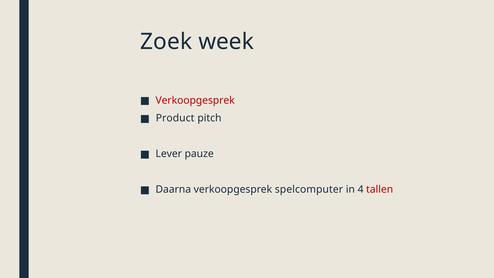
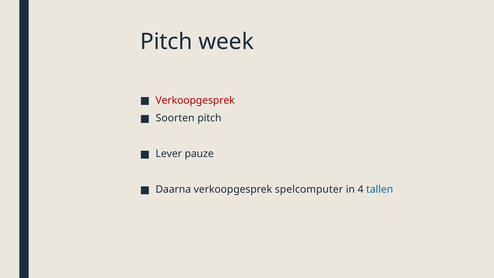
Zoek at (166, 42): Zoek -> Pitch
Product: Product -> Soorten
tallen colour: red -> blue
